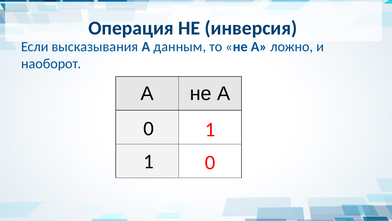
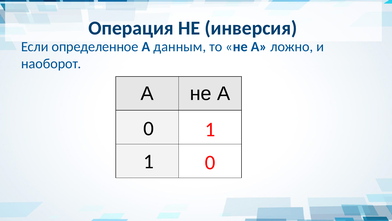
высказывания: высказывания -> определенное
